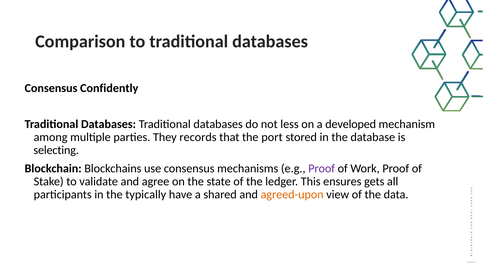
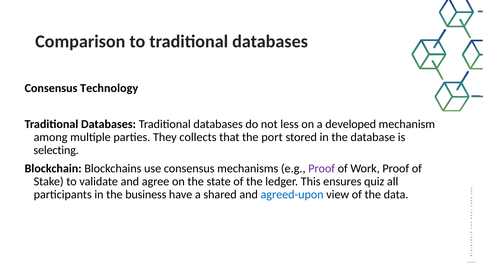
Confidently: Confidently -> Technology
records: records -> collects
gets: gets -> quiz
typically: typically -> business
agreed-upon colour: orange -> blue
